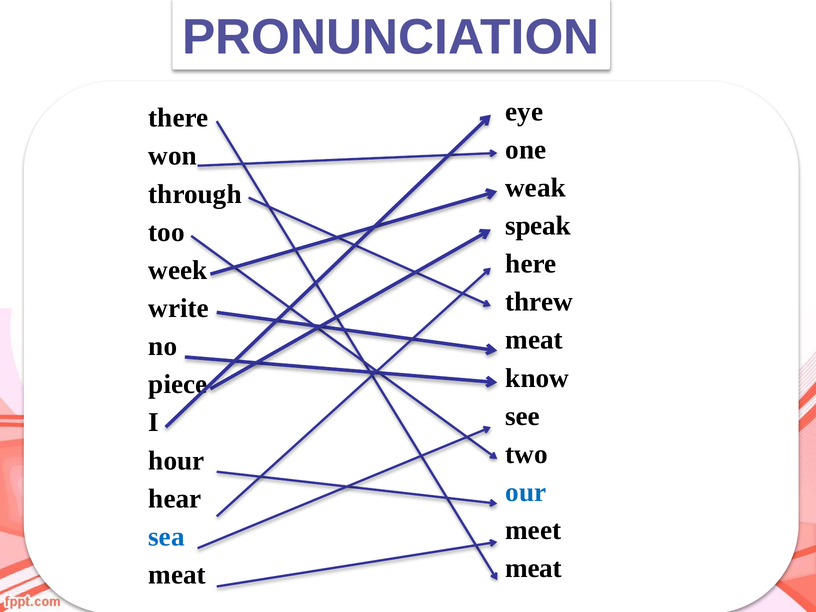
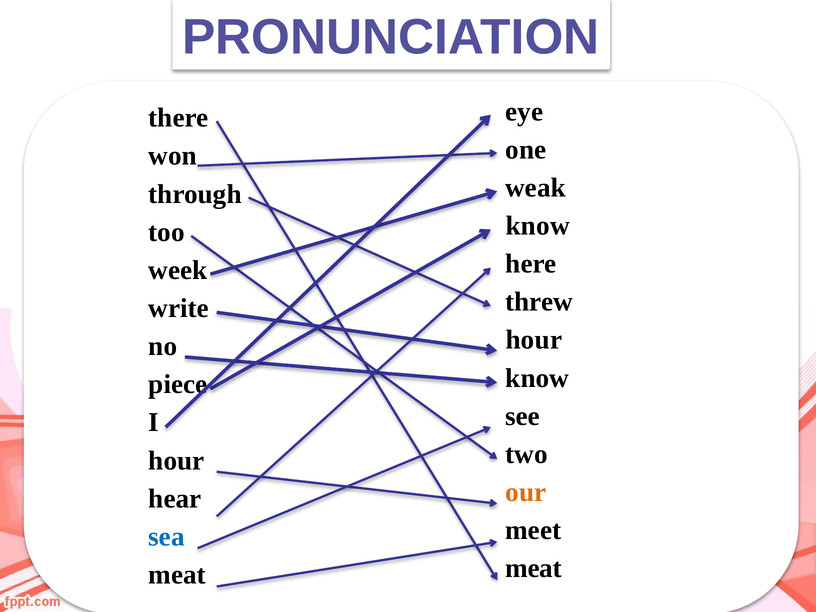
speak at (538, 226): speak -> know
meat at (534, 340): meat -> hour
our colour: blue -> orange
